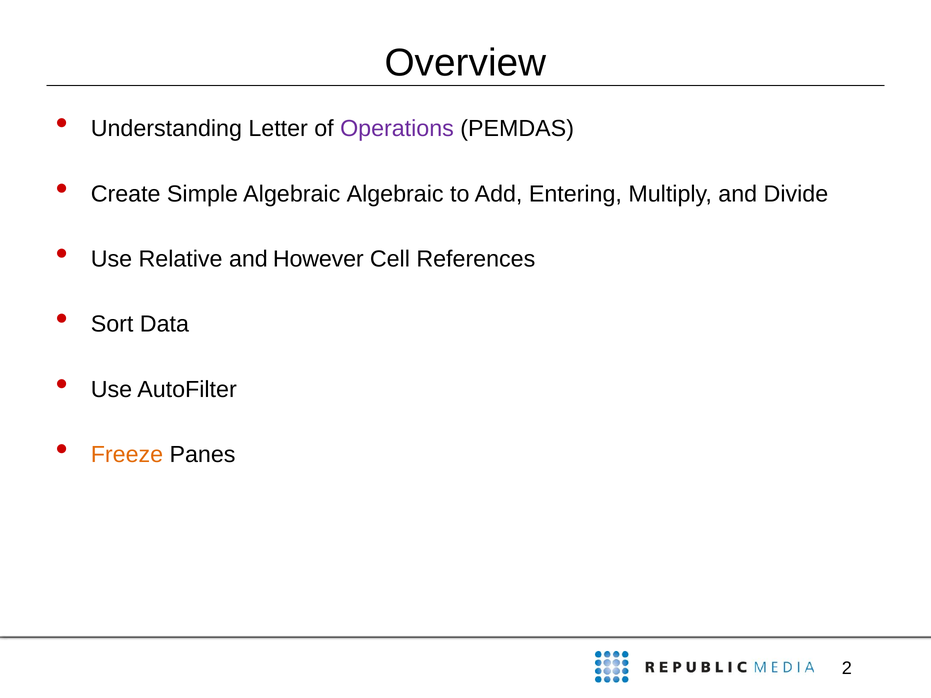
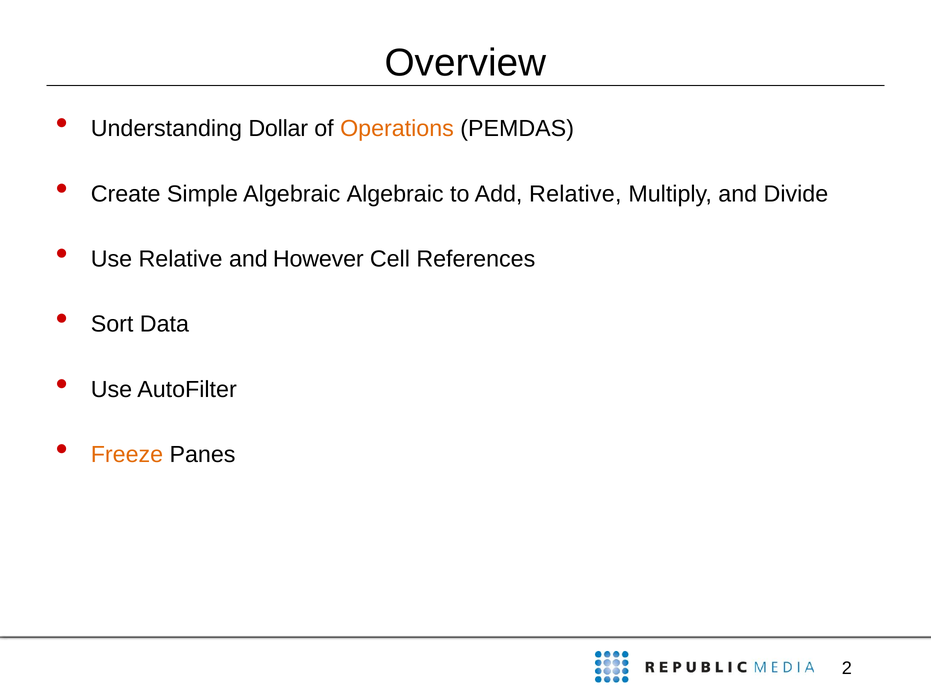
Letter: Letter -> Dollar
Operations colour: purple -> orange
Add Entering: Entering -> Relative
